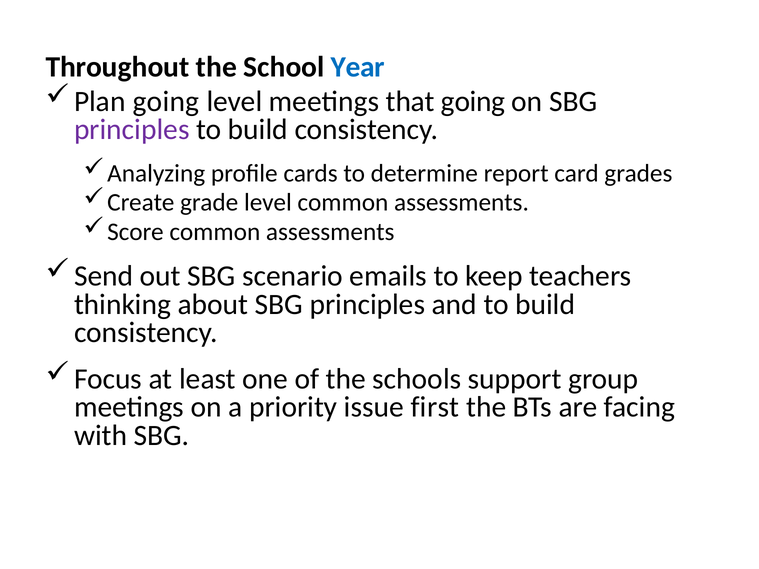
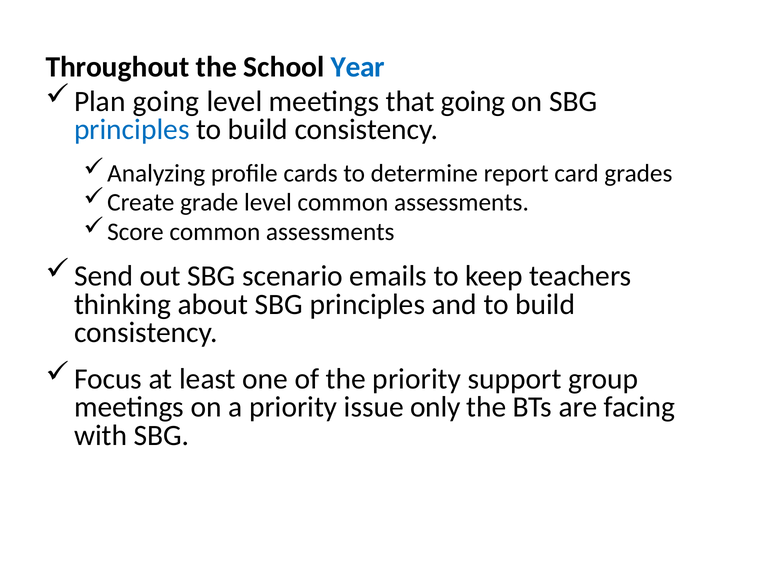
principles at (132, 130) colour: purple -> blue
the schools: schools -> priority
first: first -> only
